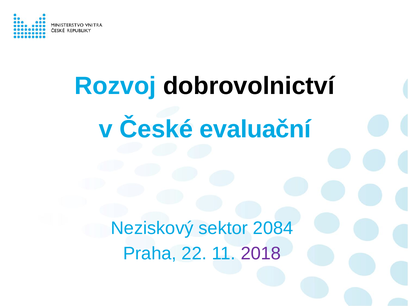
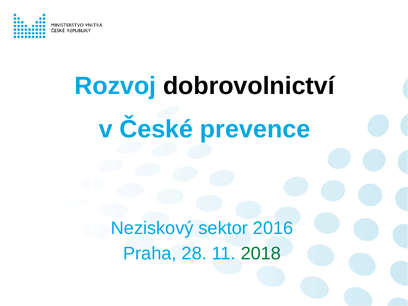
evaluační: evaluační -> prevence
2084: 2084 -> 2016
22: 22 -> 28
2018 colour: purple -> green
